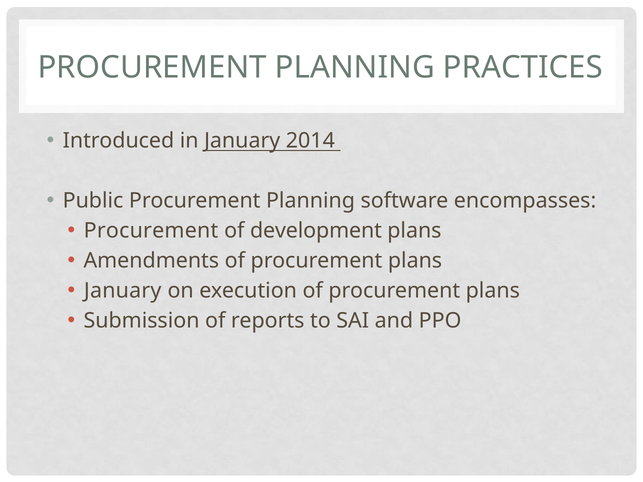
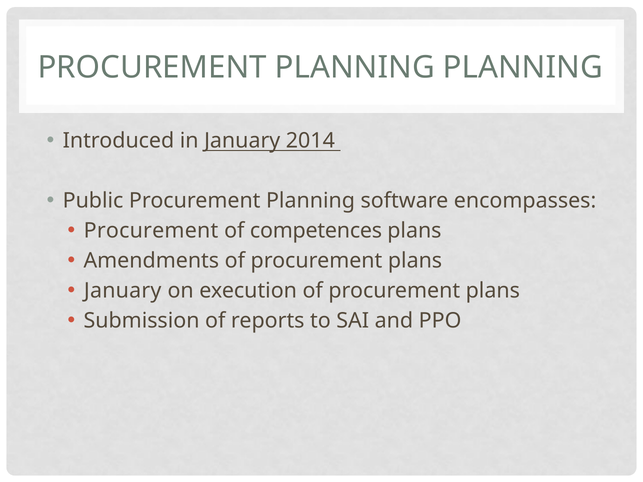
PLANNING PRACTICES: PRACTICES -> PLANNING
development: development -> competences
